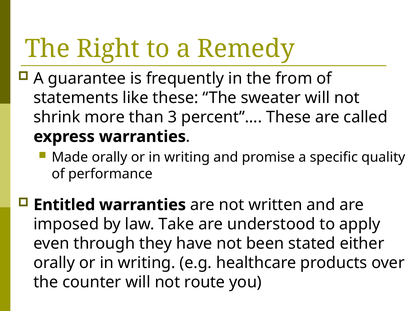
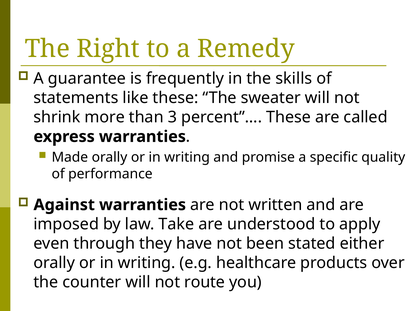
from: from -> skills
Entitled: Entitled -> Against
